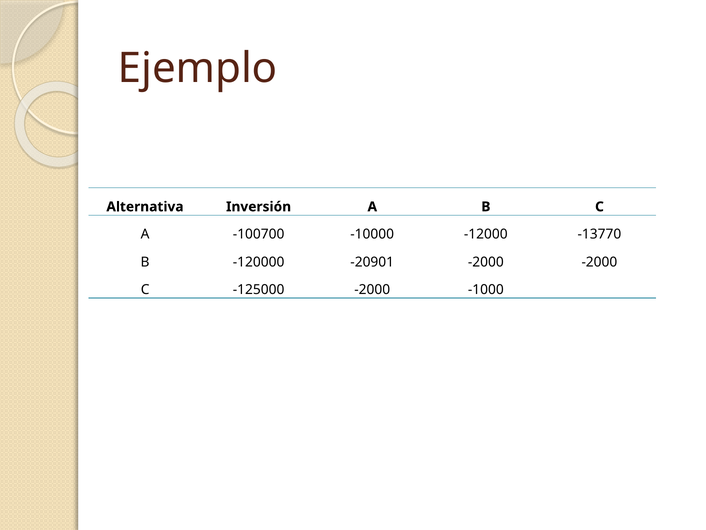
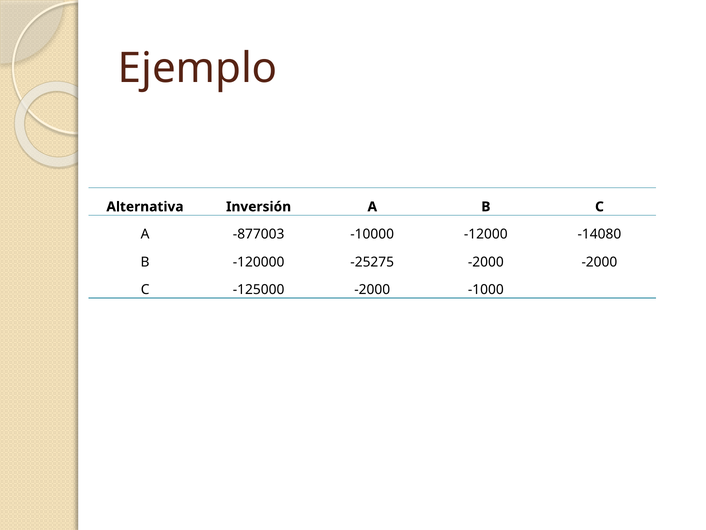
-100700: -100700 -> -877003
-13770: -13770 -> -14080
-20901: -20901 -> -25275
